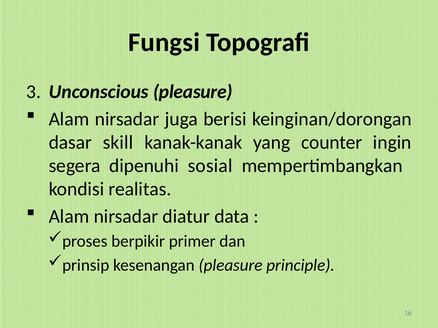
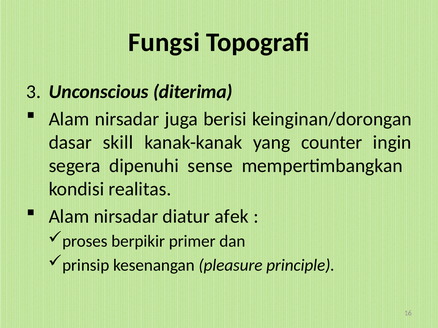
Unconscious pleasure: pleasure -> diterima
sosial: sosial -> sense
data: data -> afek
